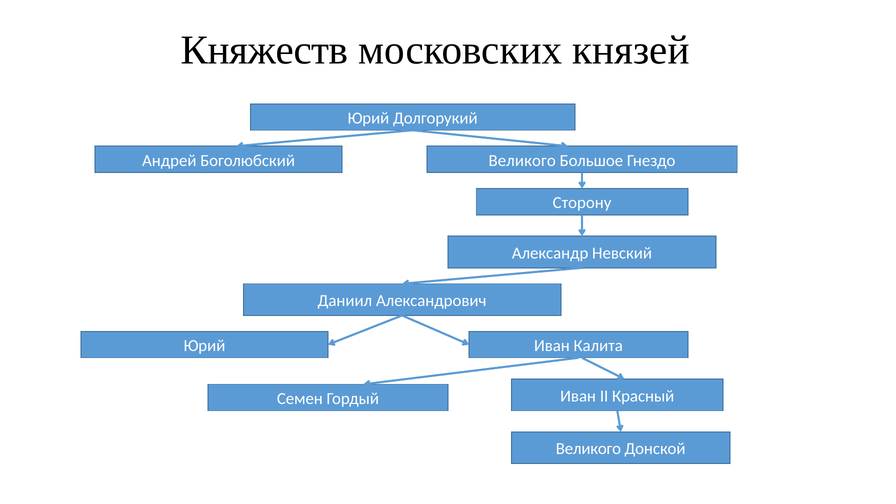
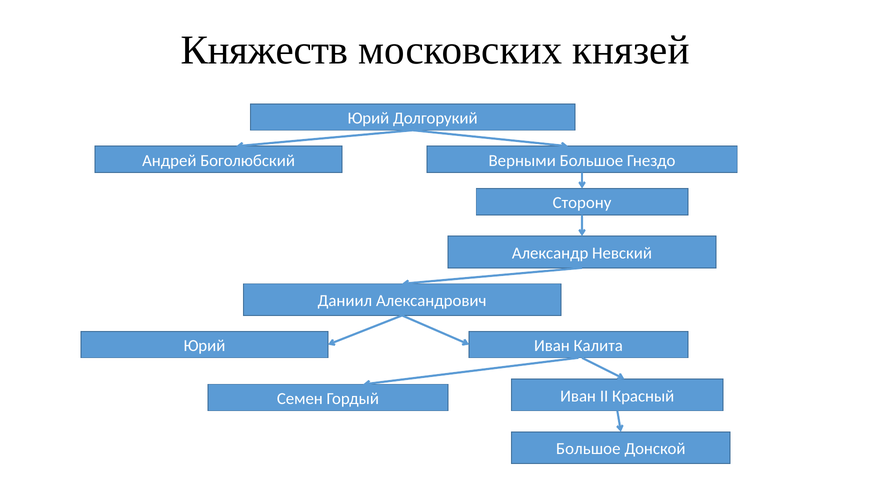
Боголюбский Великого: Великого -> Верными
Великого at (588, 449): Великого -> Большое
